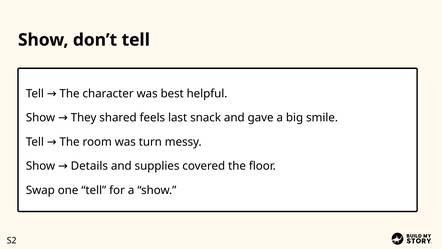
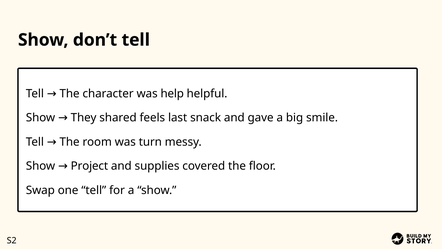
best: best -> help
Details: Details -> Project
